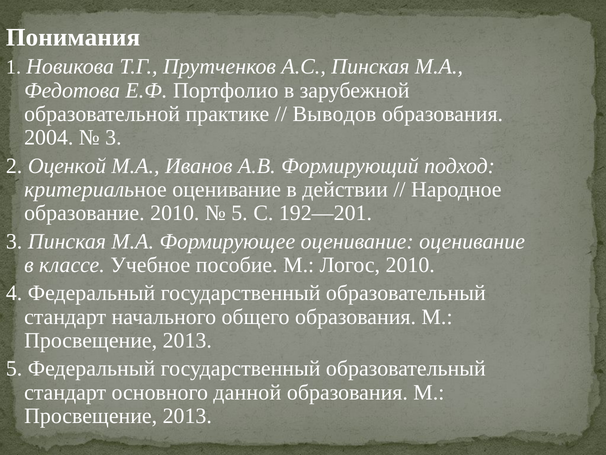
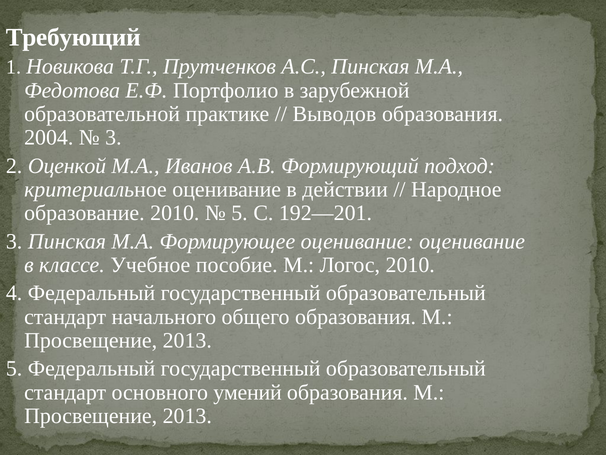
Понимания: Понимания -> Требующий
данной: данной -> умений
